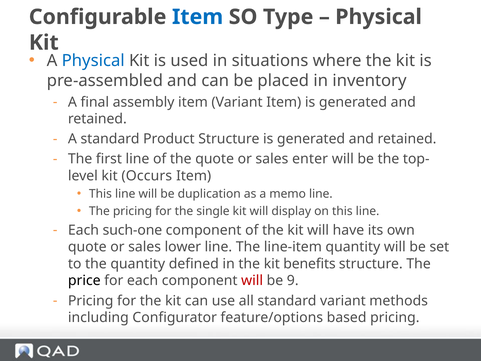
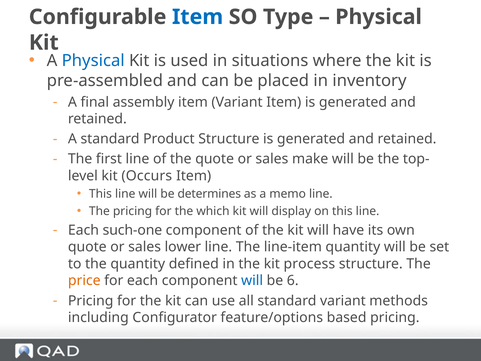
enter: enter -> make
duplication: duplication -> determines
single: single -> which
benefits: benefits -> process
price colour: black -> orange
will at (252, 280) colour: red -> blue
9: 9 -> 6
